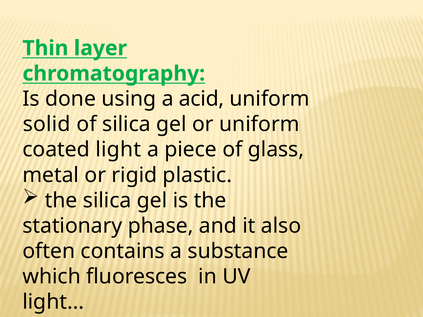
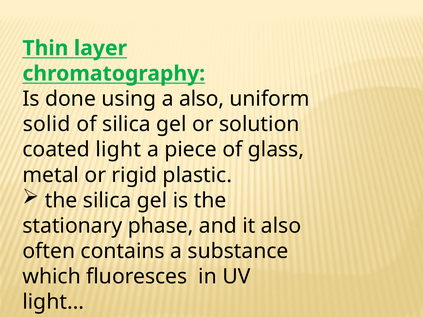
a acid: acid -> also
or uniform: uniform -> solution
